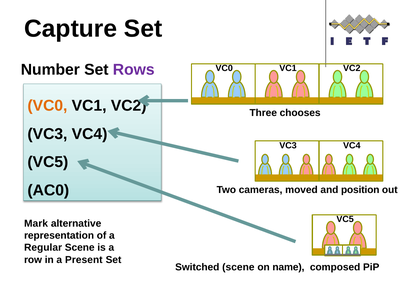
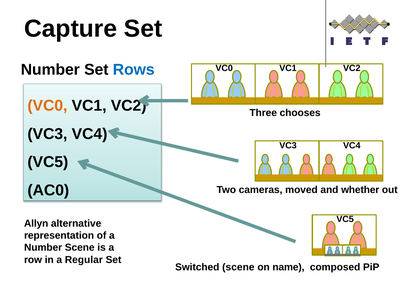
Rows colour: purple -> blue
position: position -> whether
Mark: Mark -> Allyn
Regular at (43, 248): Regular -> Number
Present: Present -> Regular
